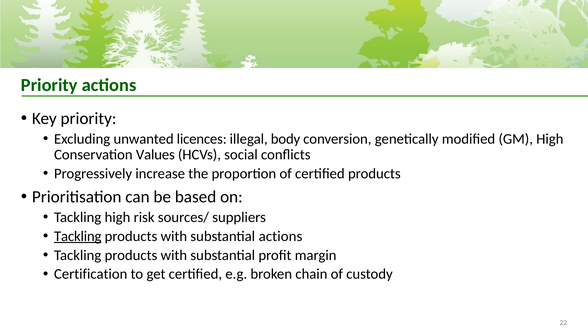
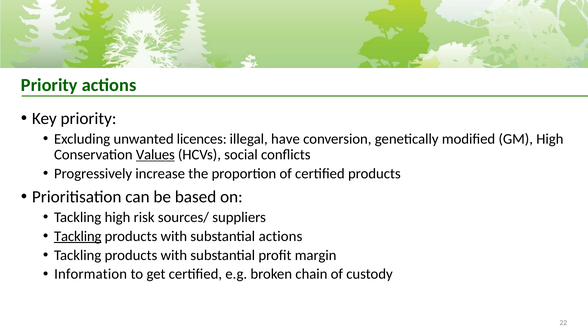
body: body -> have
Values underline: none -> present
Certification: Certification -> Information
